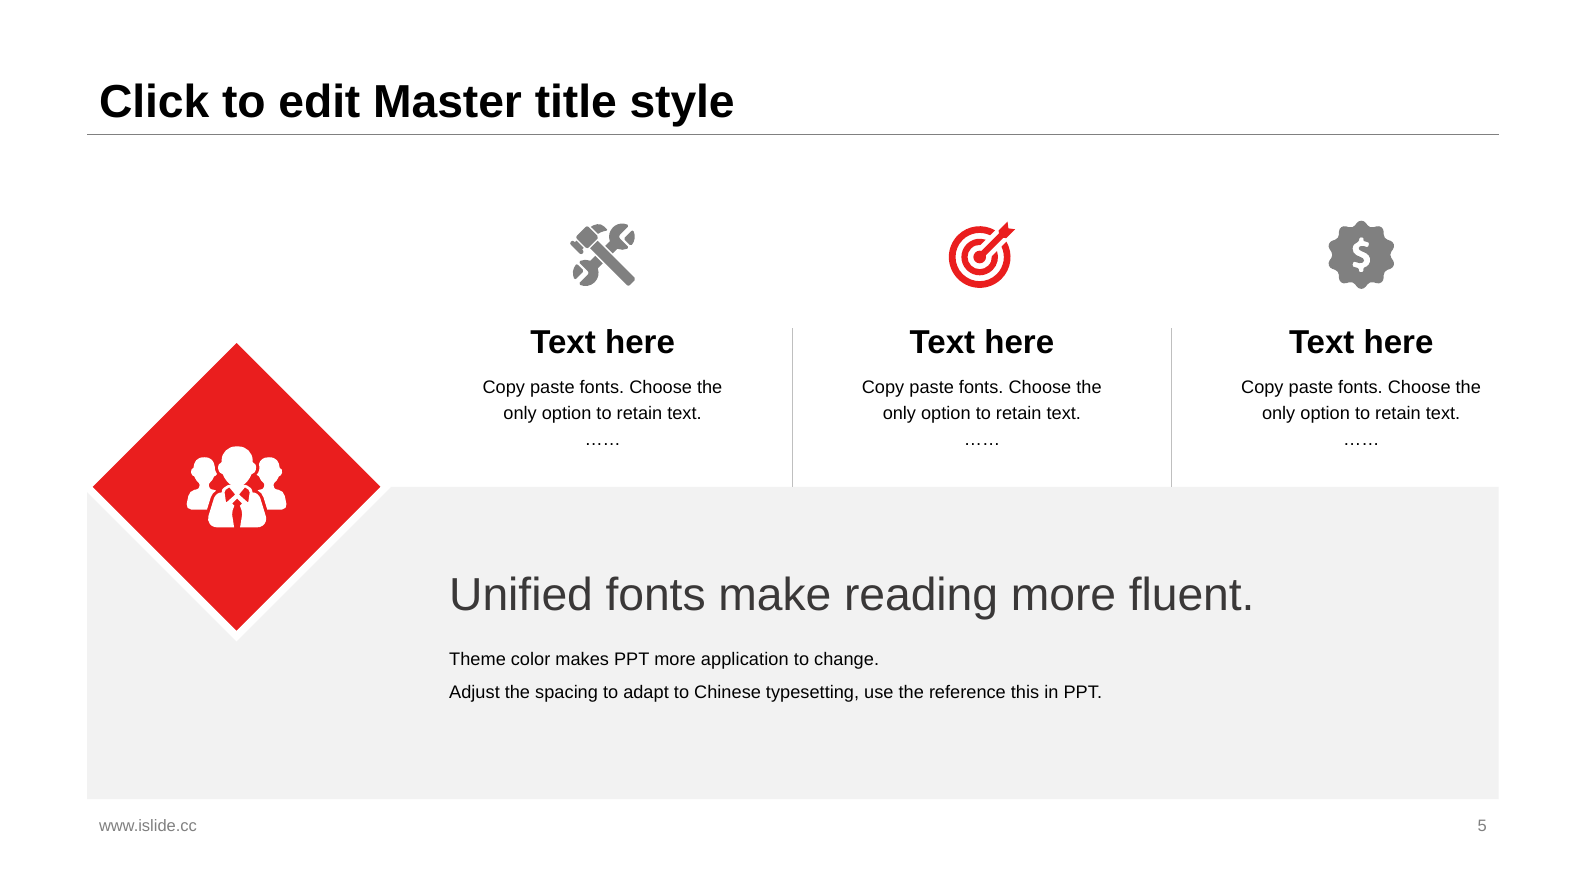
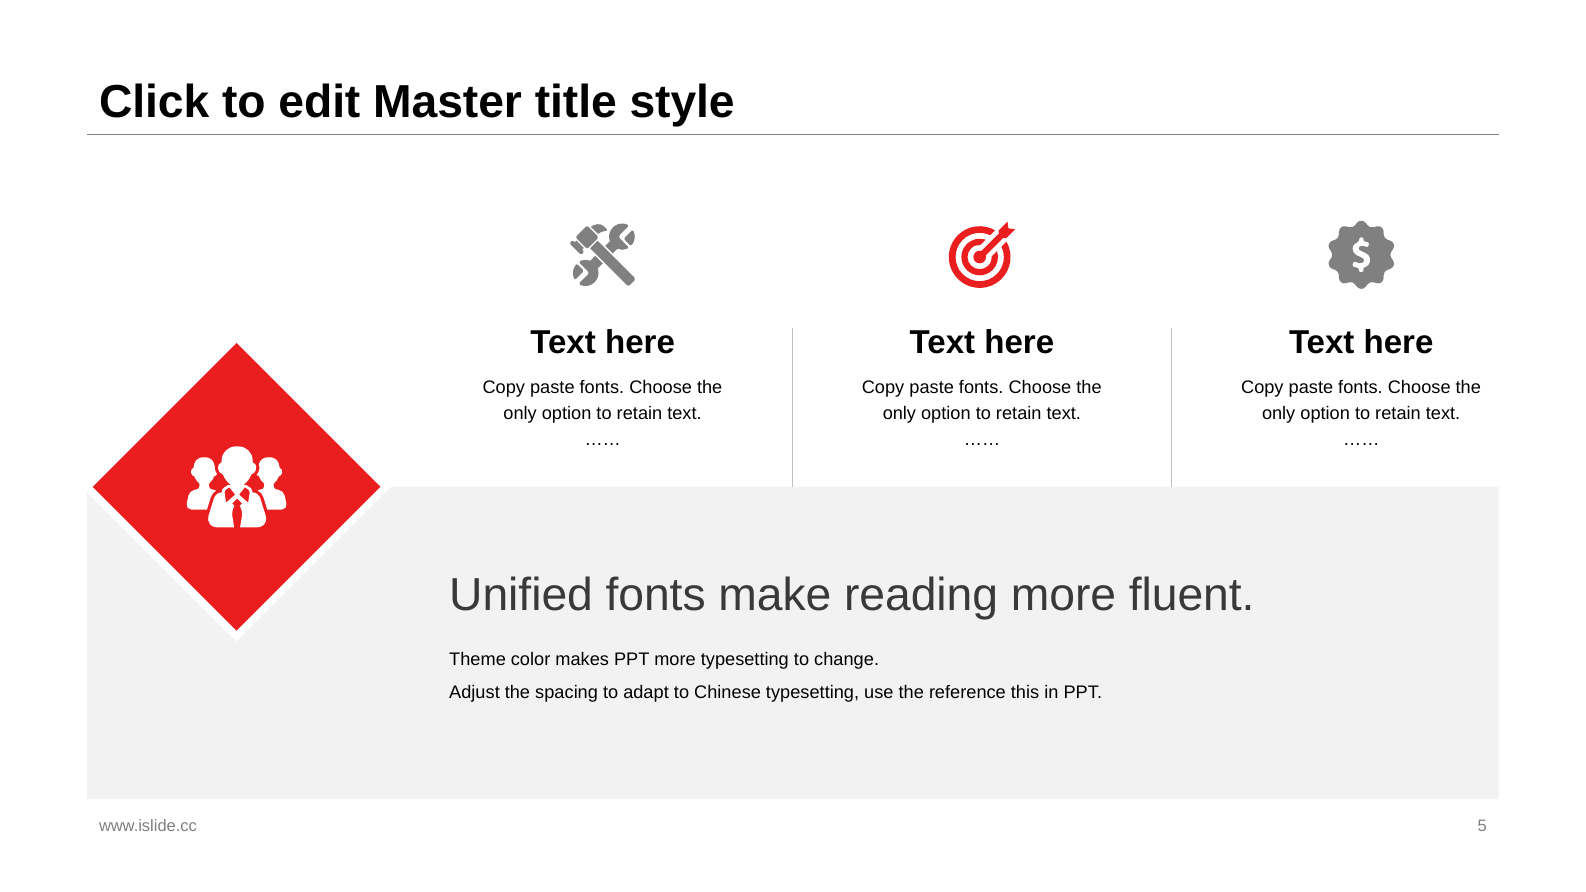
more application: application -> typesetting
